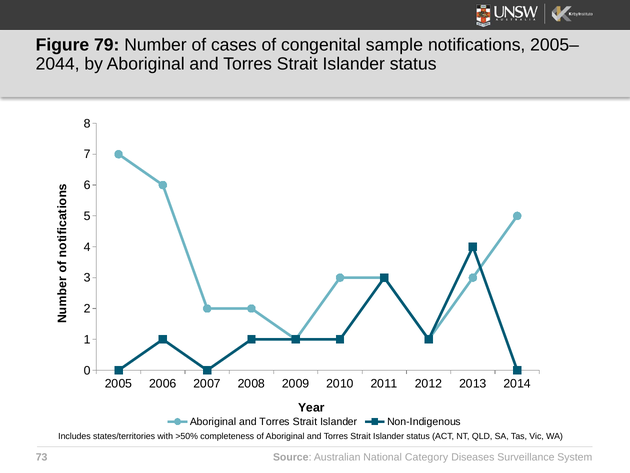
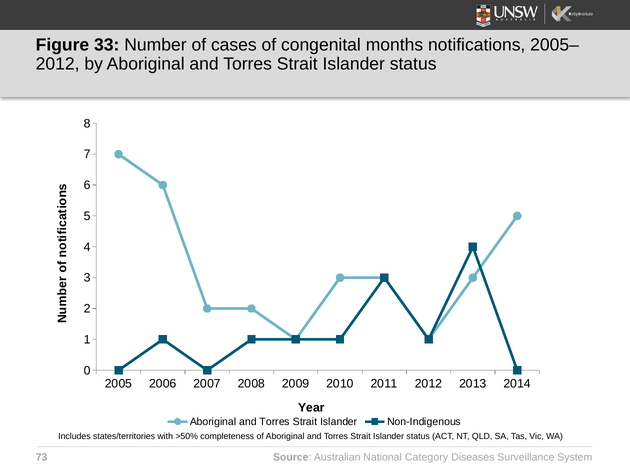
79: 79 -> 33
sample: sample -> months
2044 at (58, 64): 2044 -> 2012
